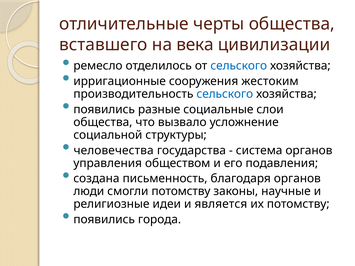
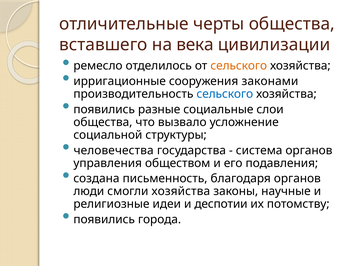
сельского at (239, 66) colour: blue -> orange
жестоким: жестоким -> законами
смогли потомству: потомству -> хозяйства
является: является -> деспотии
